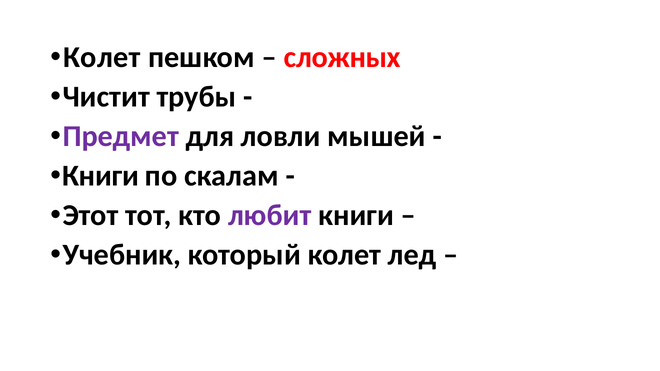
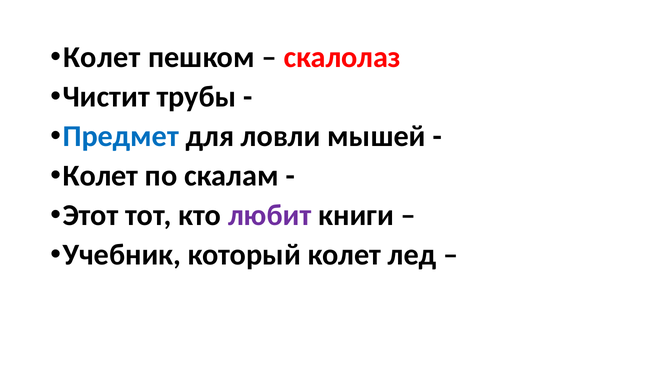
сложных: сложных -> скалолаз
Предмет colour: purple -> blue
Книги at (101, 176): Книги -> Колет
